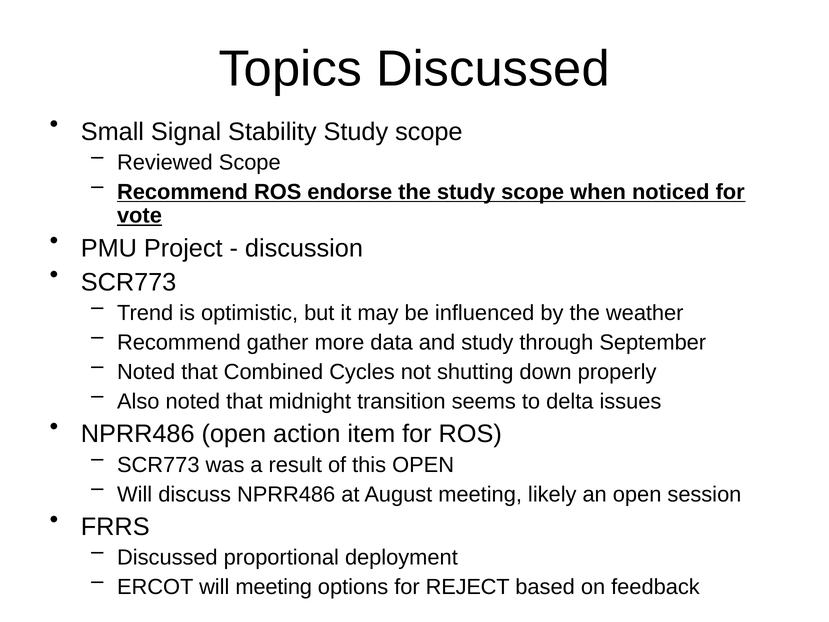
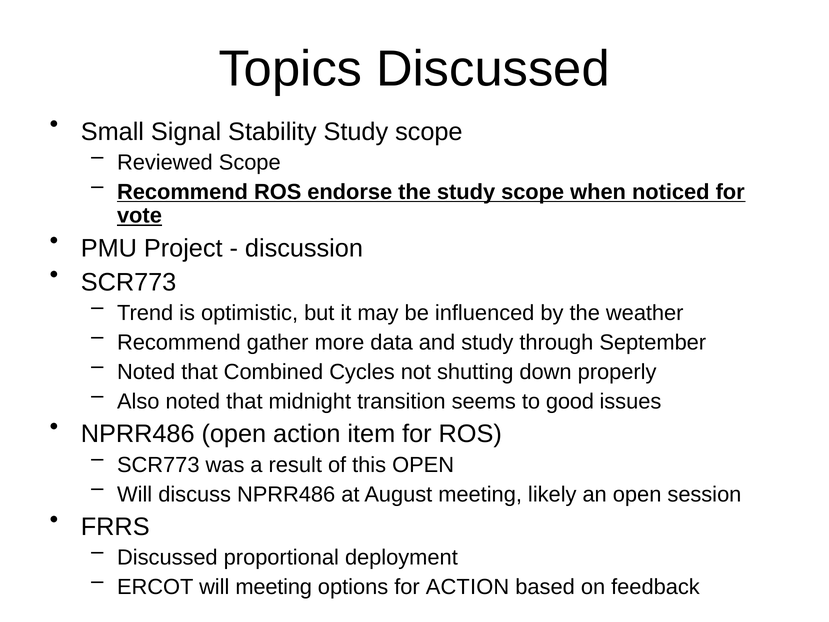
delta: delta -> good
for REJECT: REJECT -> ACTION
